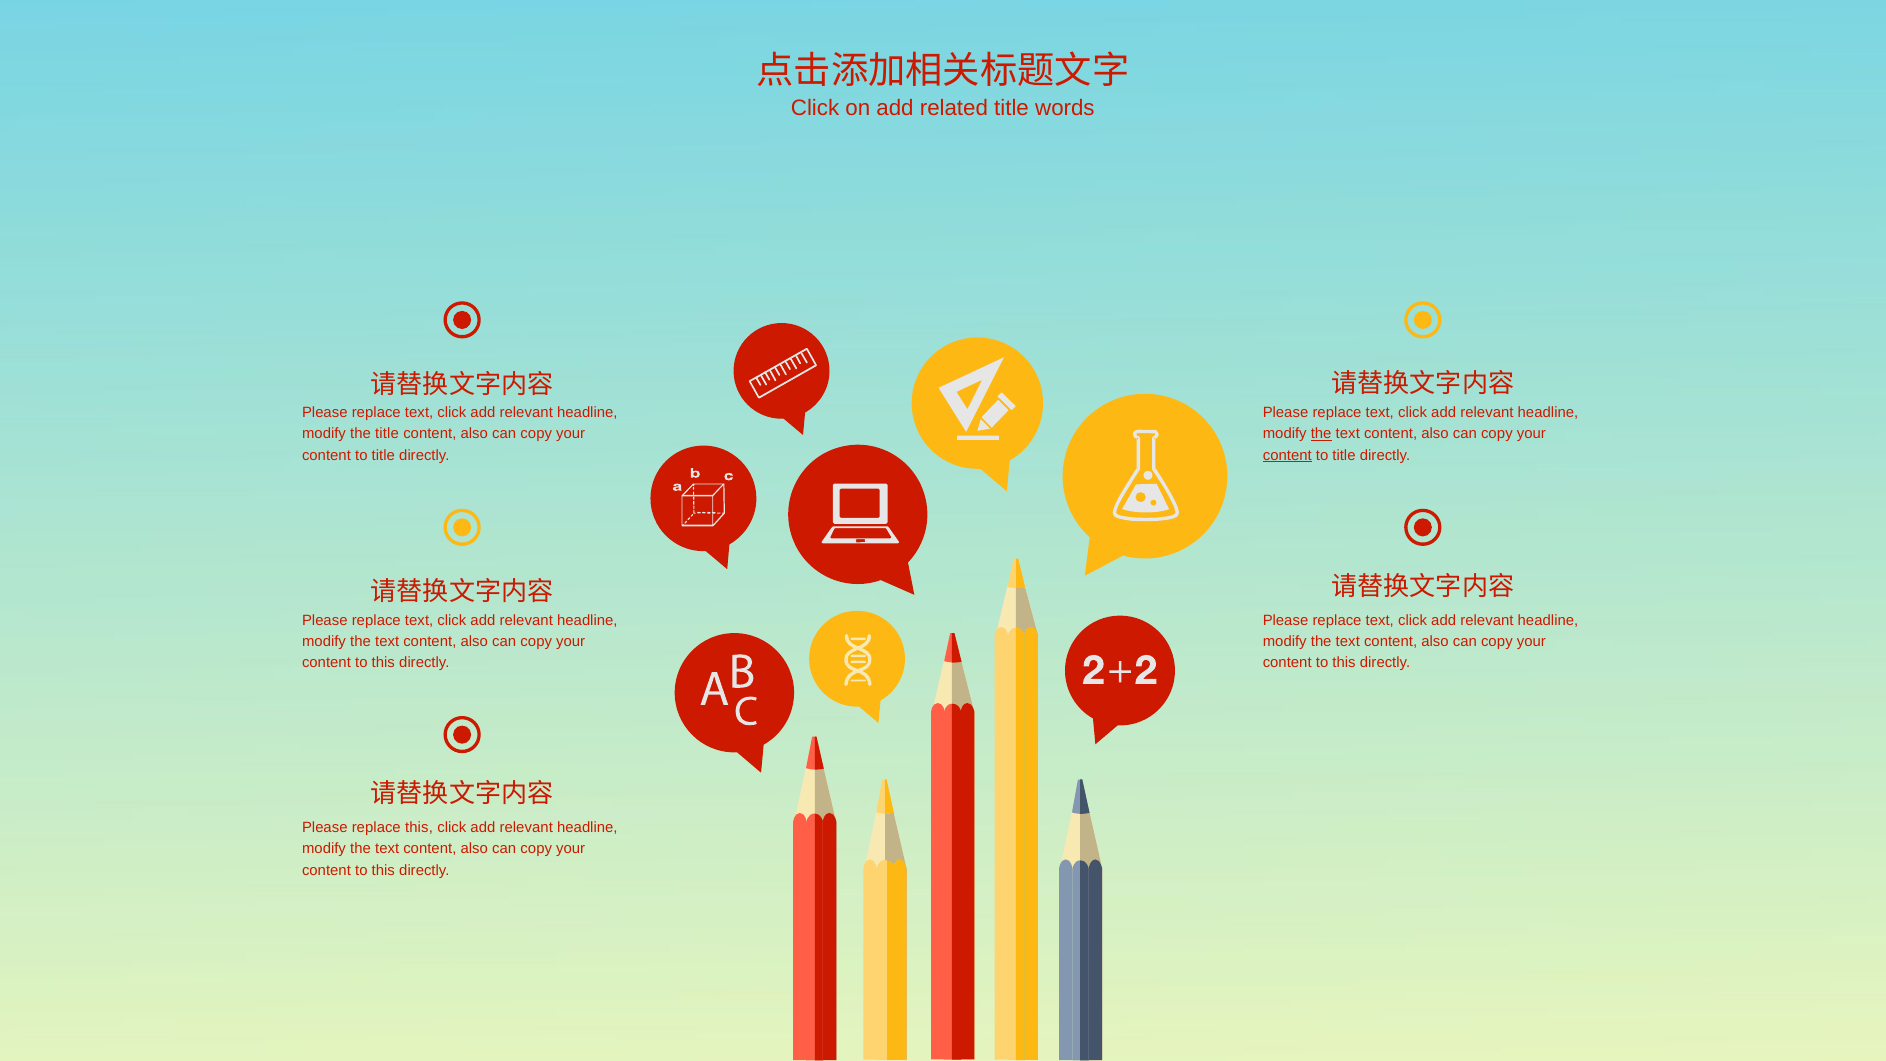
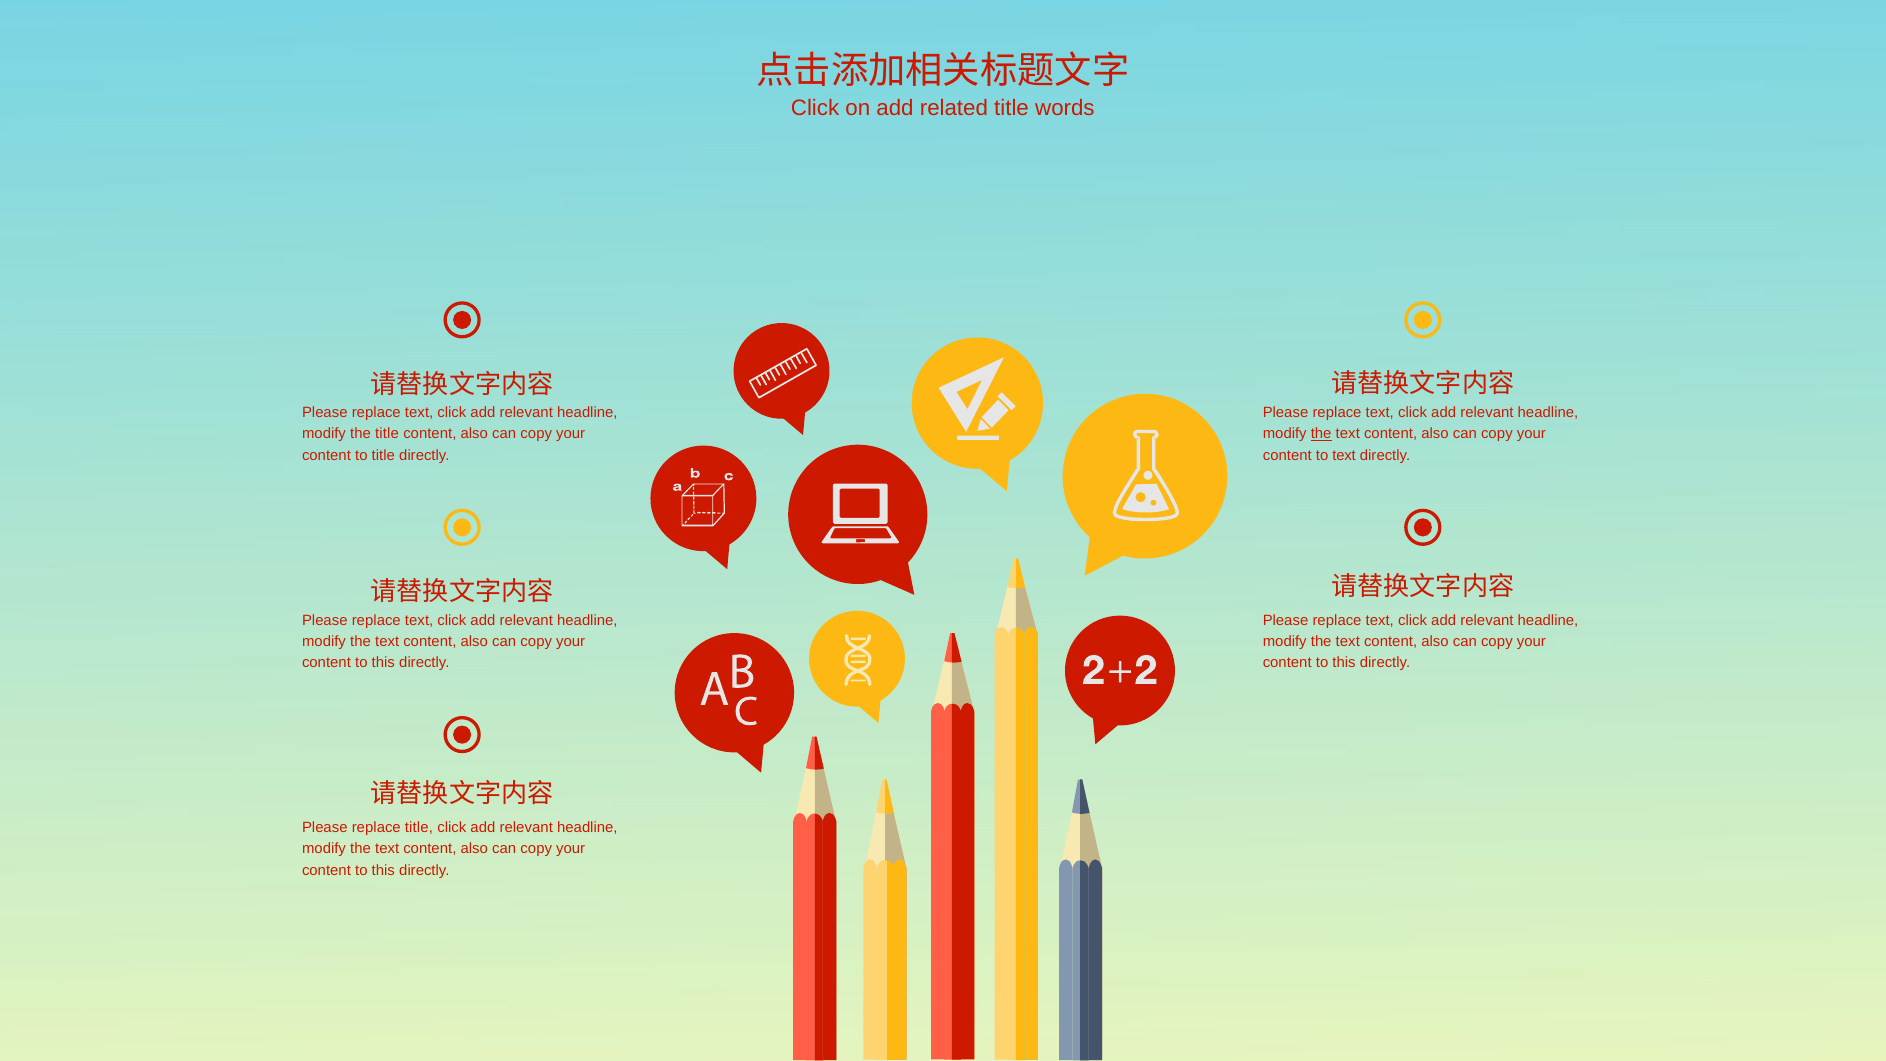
content at (1287, 455) underline: present -> none
title at (1344, 455): title -> text
replace this: this -> title
